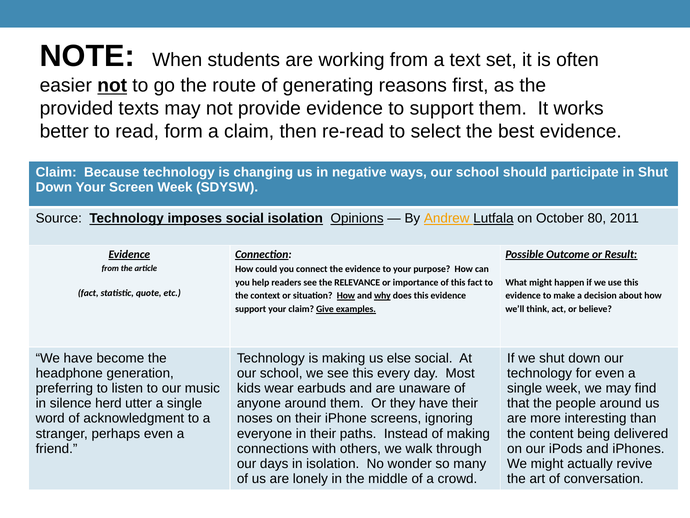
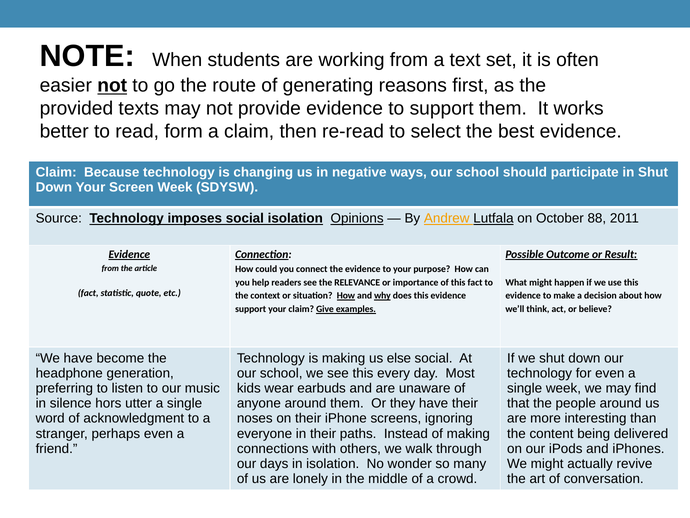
80: 80 -> 88
herd: herd -> hors
